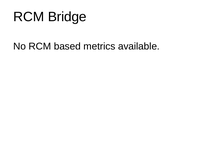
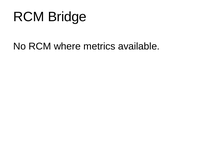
based: based -> where
